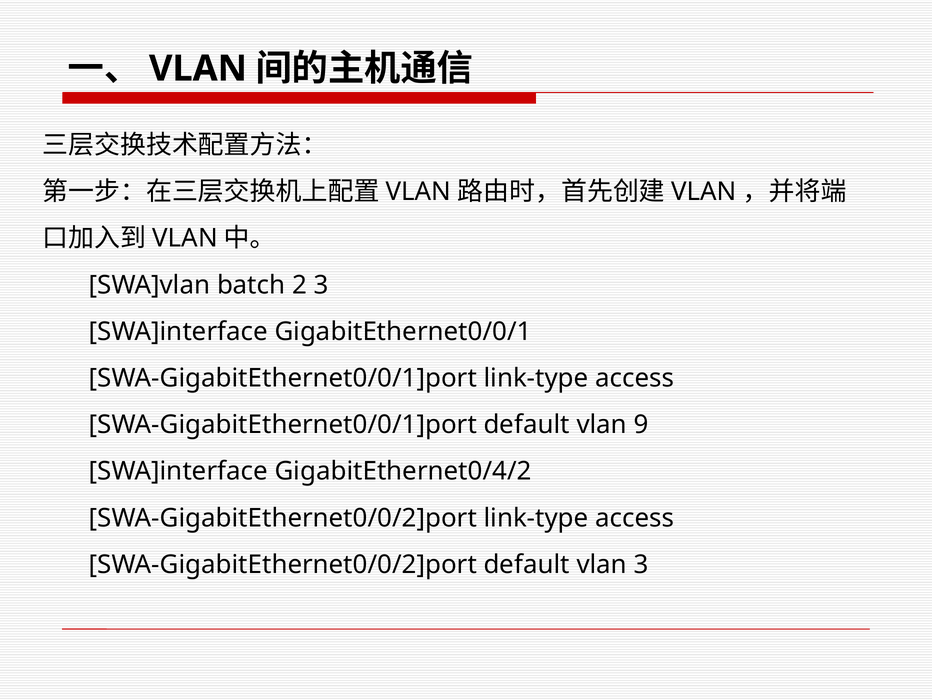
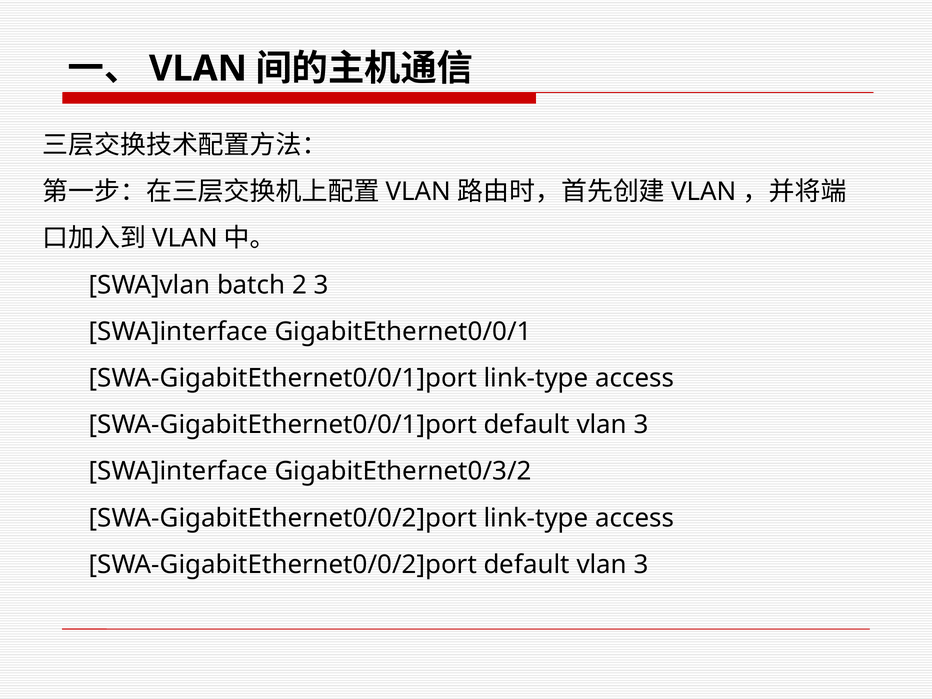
SWA-GigabitEthernet0/0/1]port default vlan 9: 9 -> 3
GigabitEthernet0/4/2: GigabitEthernet0/4/2 -> GigabitEthernet0/3/2
